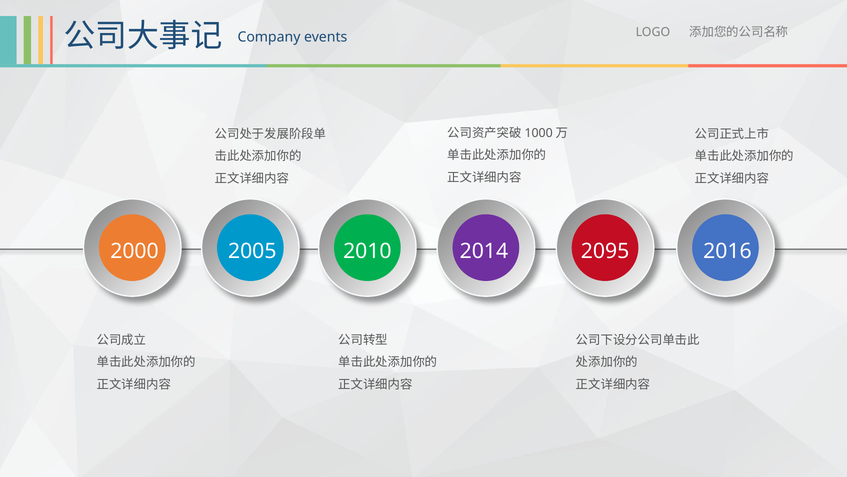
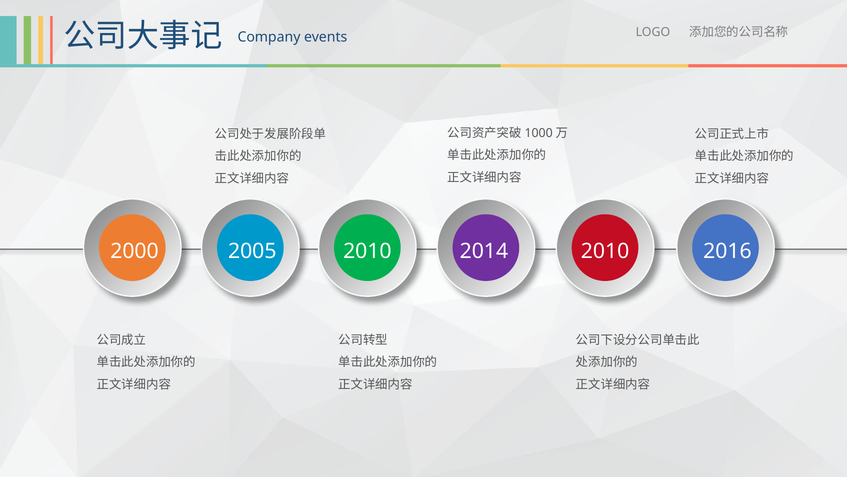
2014 2095: 2095 -> 2010
